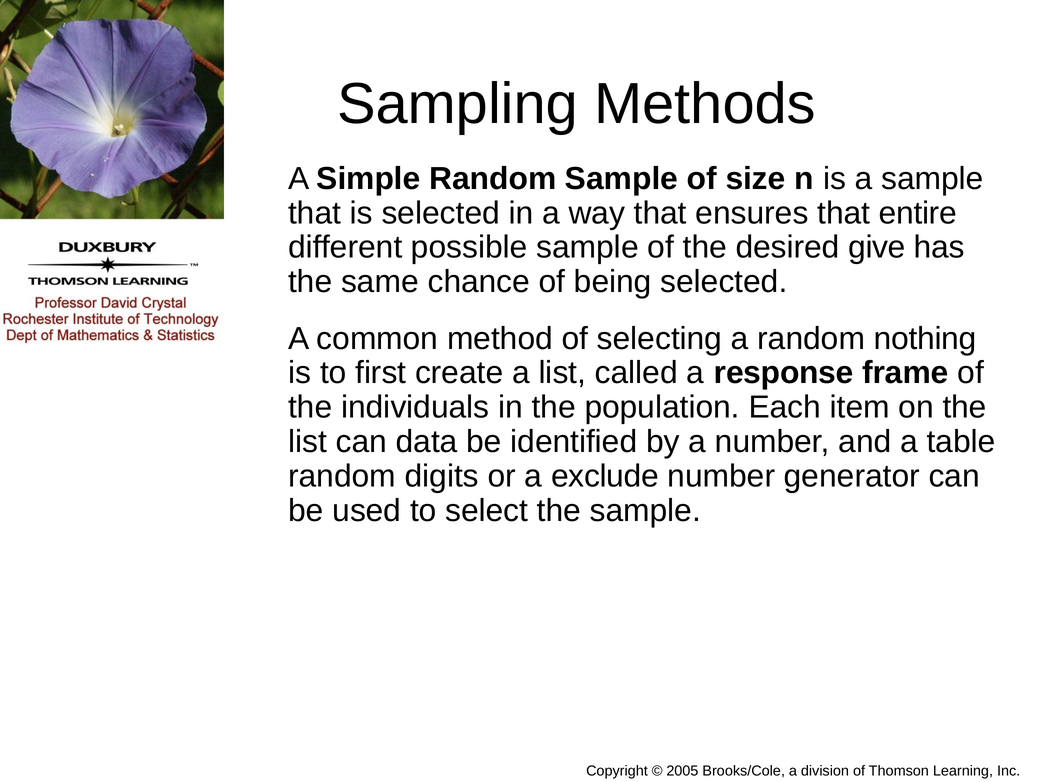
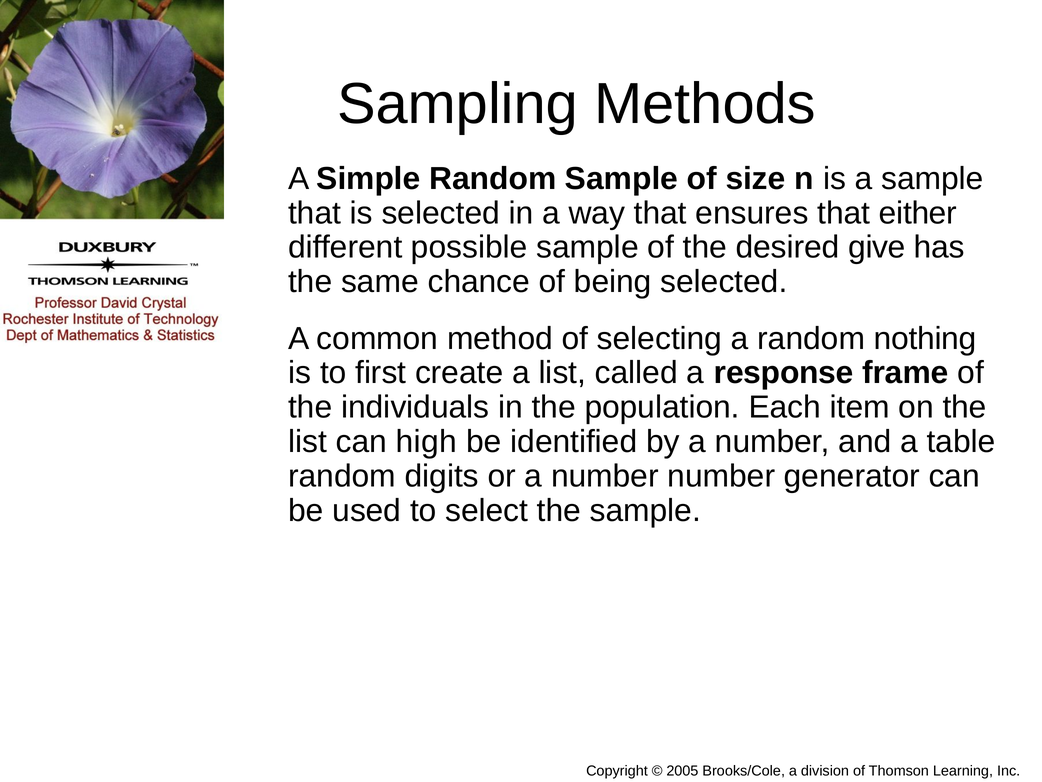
entire: entire -> either
data: data -> high
or a exclude: exclude -> number
